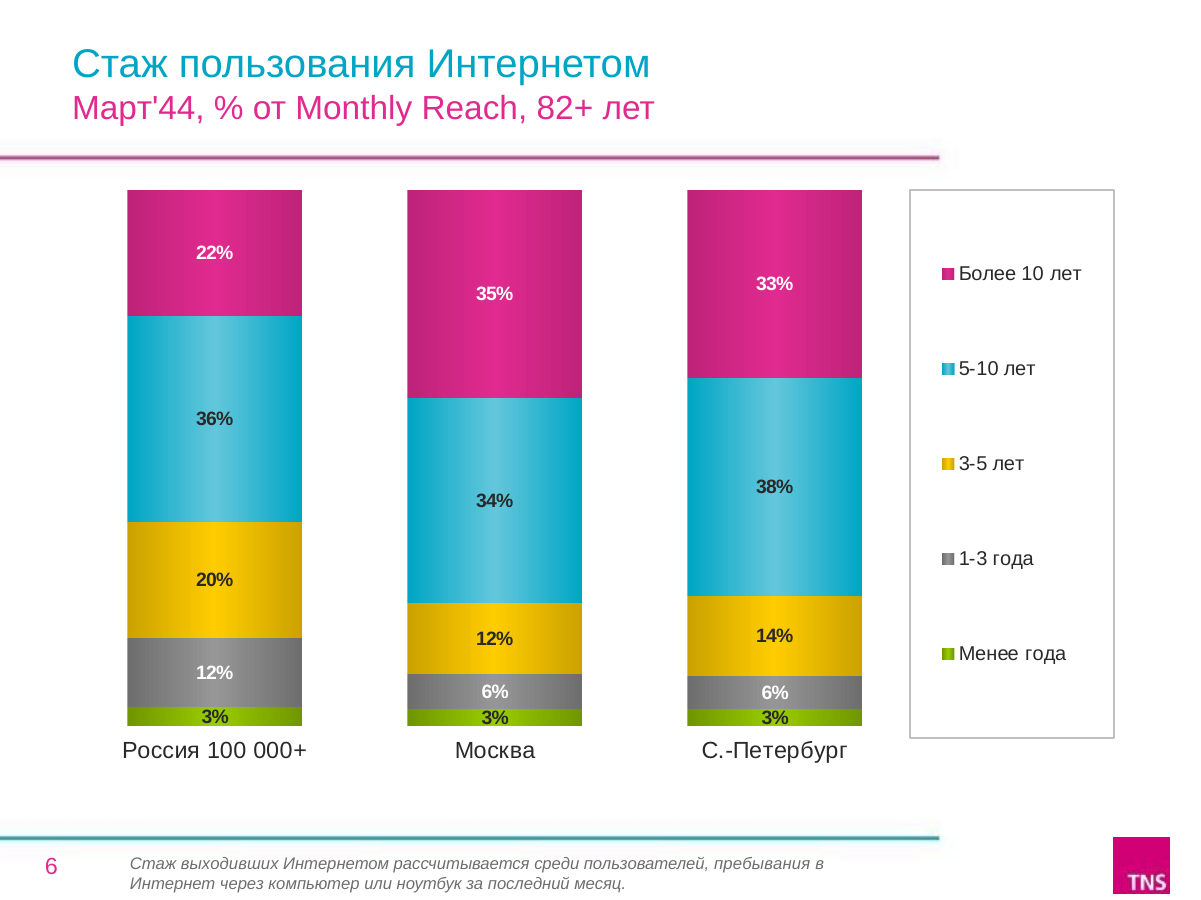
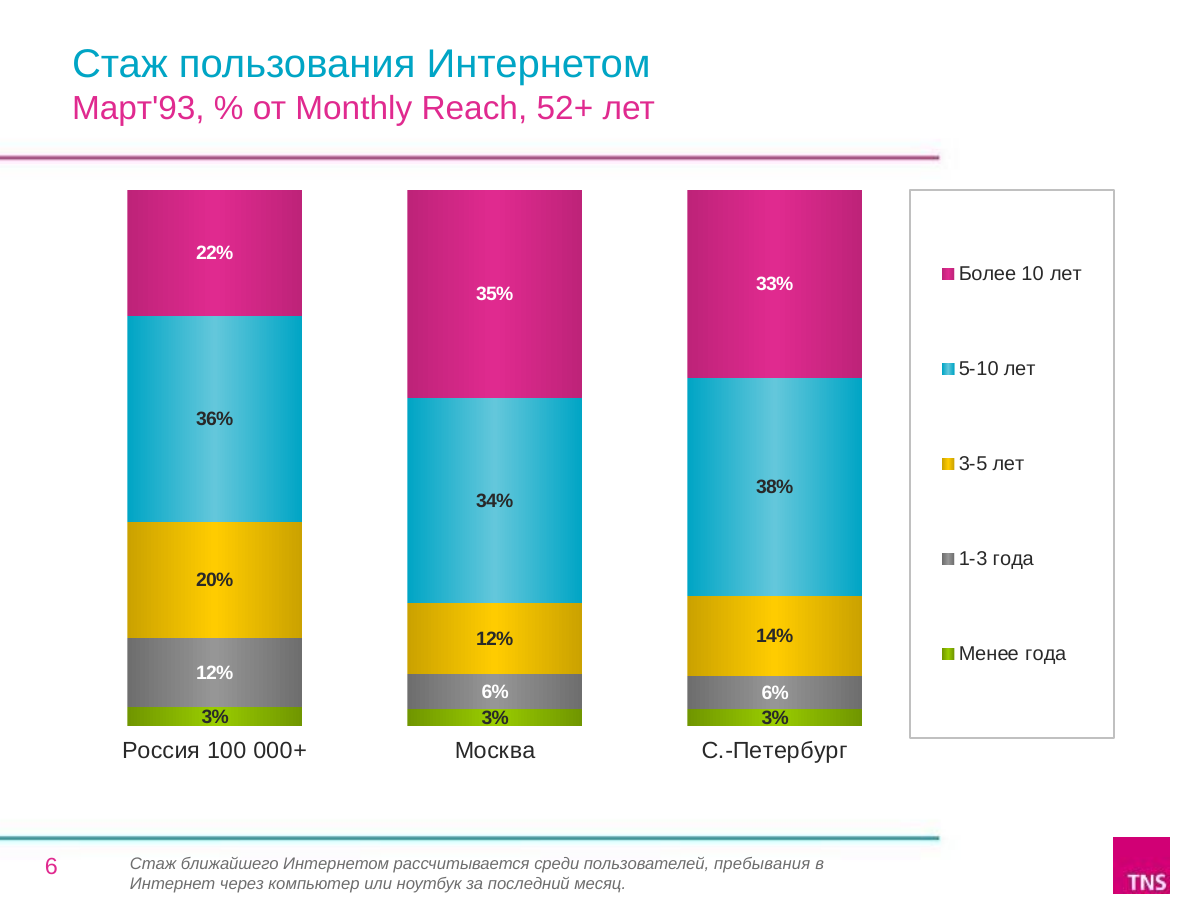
Март'44: Март'44 -> Март'93
82+: 82+ -> 52+
выходивших: выходивших -> ближайшего
